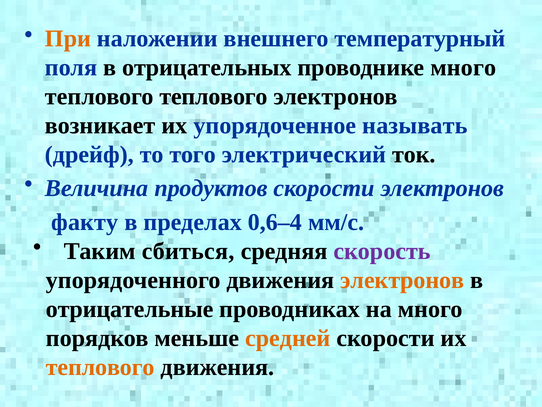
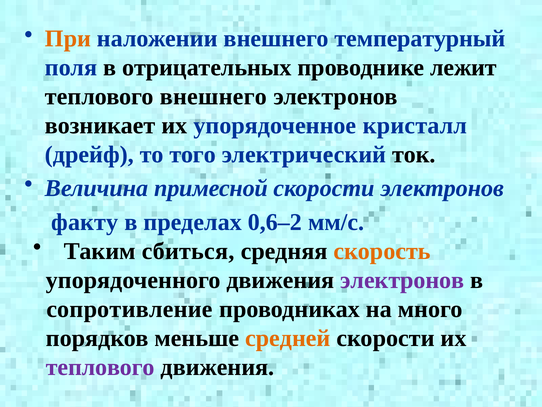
проводнике много: много -> лежит
теплового теплового: теплового -> внешнего
называть: называть -> кристалл
продуктов: продуктов -> примесной
0,6–4: 0,6–4 -> 0,6–2
скорость colour: purple -> orange
электронов at (402, 280) colour: orange -> purple
отрицательные: отрицательные -> сопротивление
теплового at (100, 367) colour: orange -> purple
